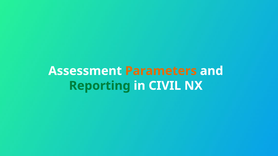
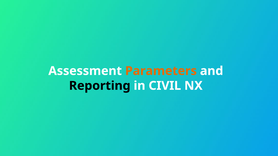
Reporting colour: green -> black
